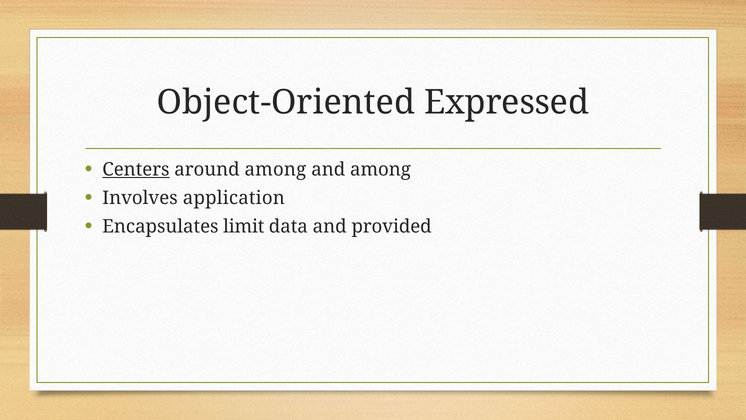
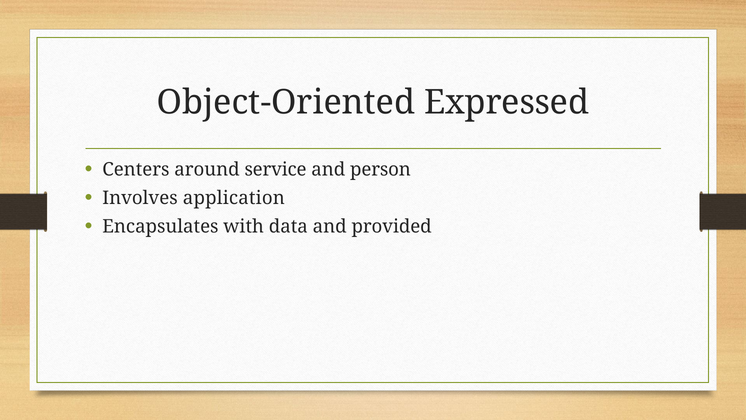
Centers underline: present -> none
around among: among -> service
and among: among -> person
limit: limit -> with
